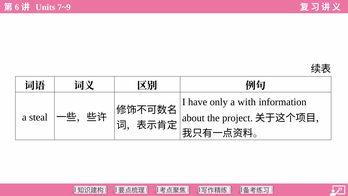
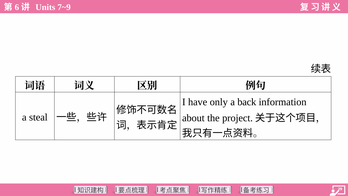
with: with -> back
